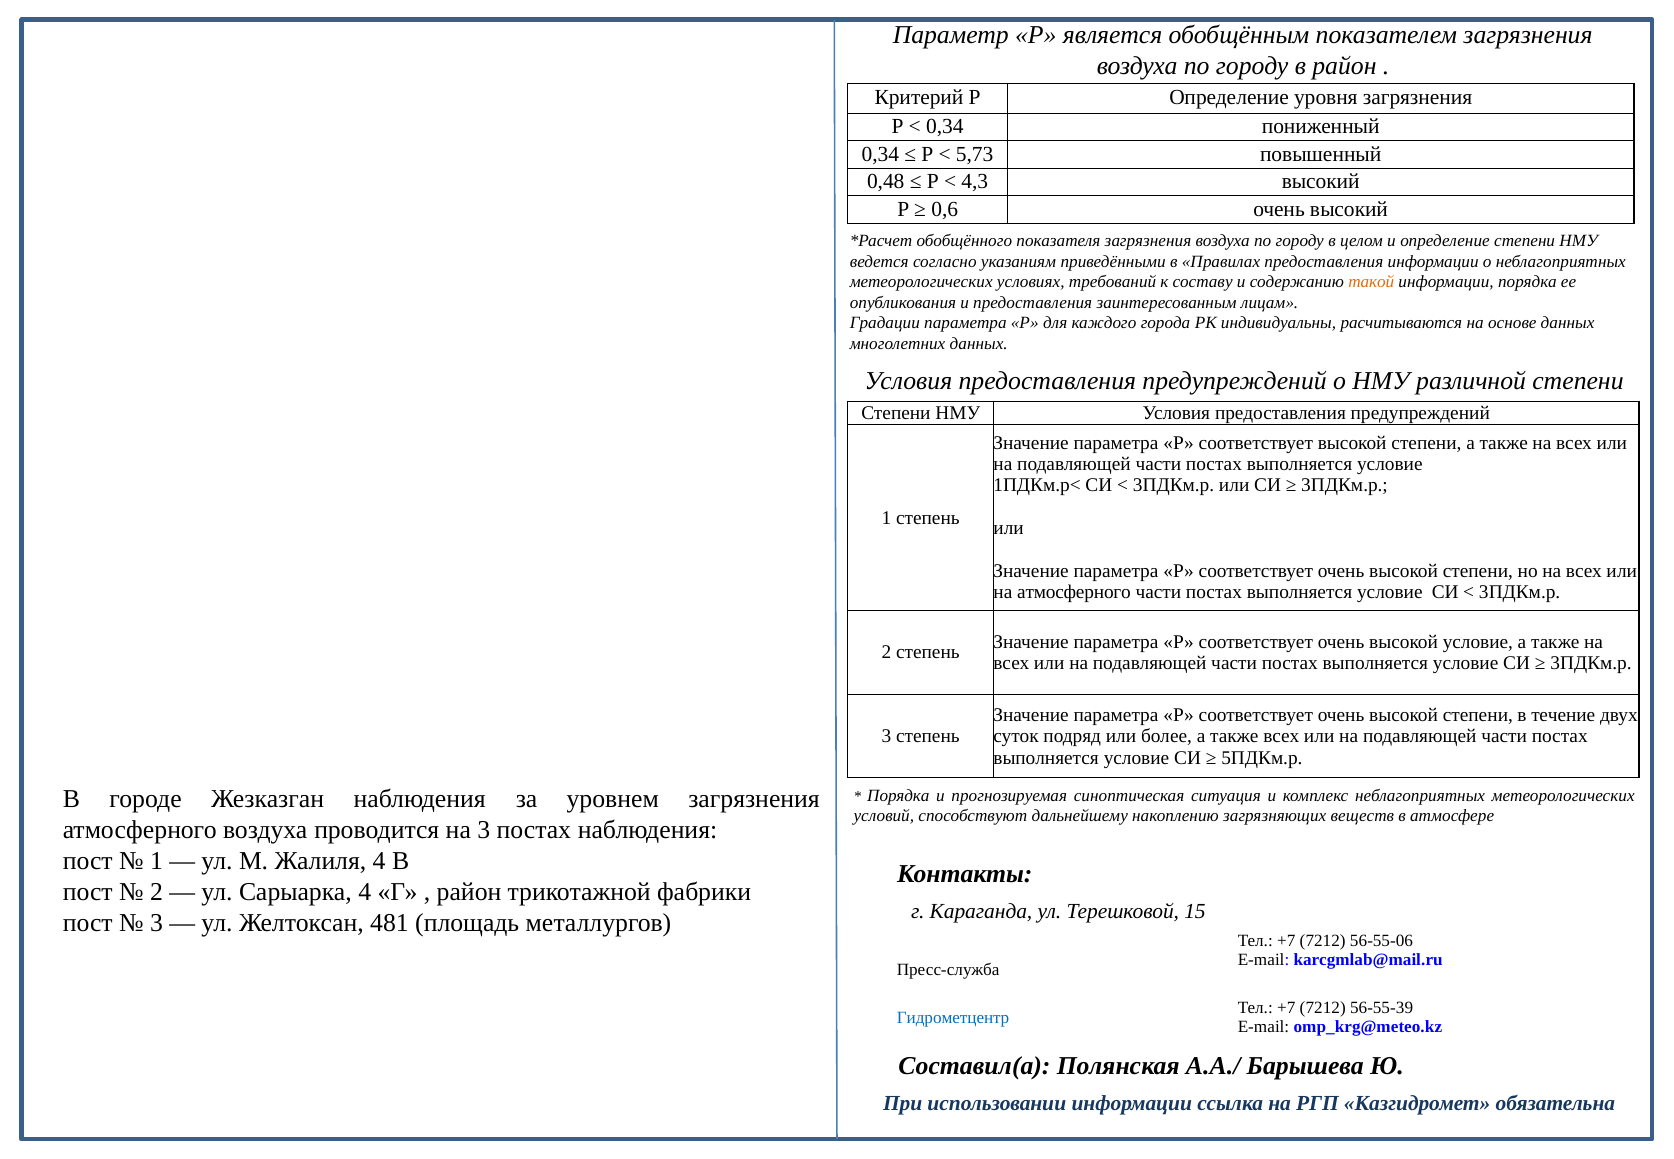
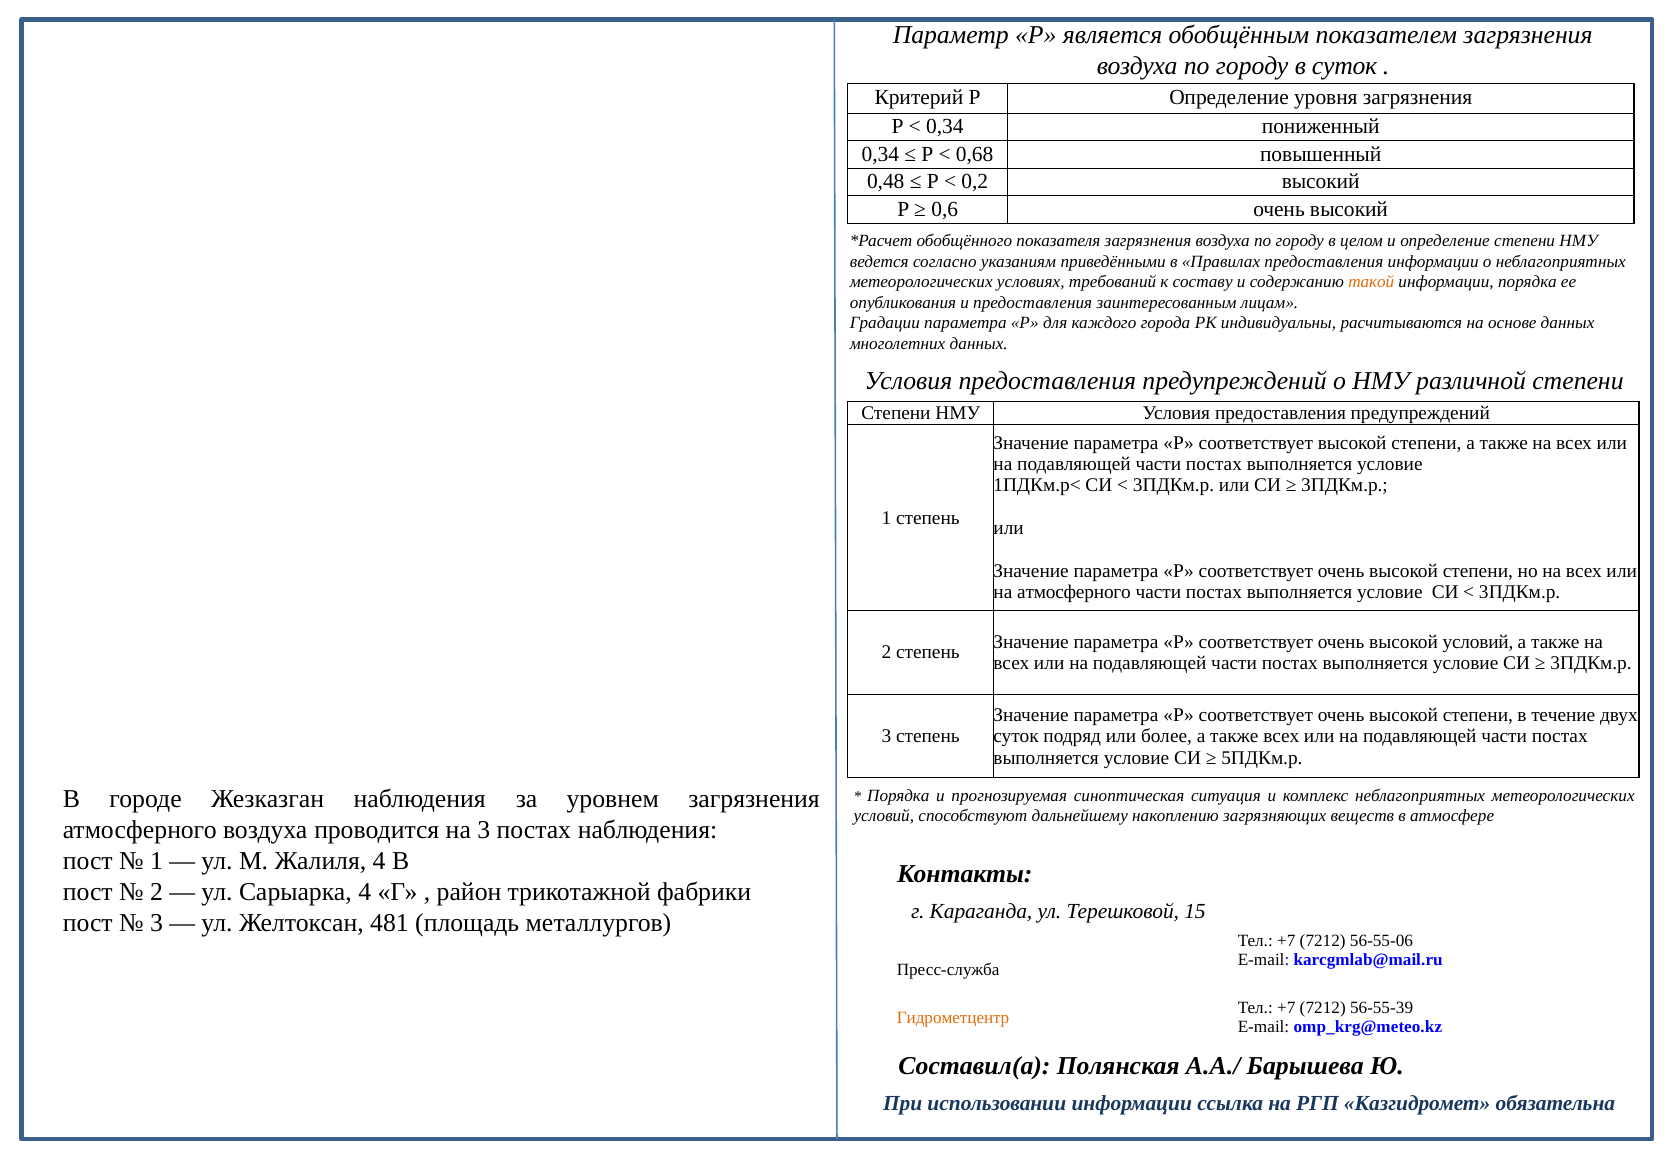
в район: район -> суток
5,73: 5,73 -> 0,68
4,3: 4,3 -> 0,2
высокой условие: условие -> условий
Гидрометцентр colour: blue -> orange
